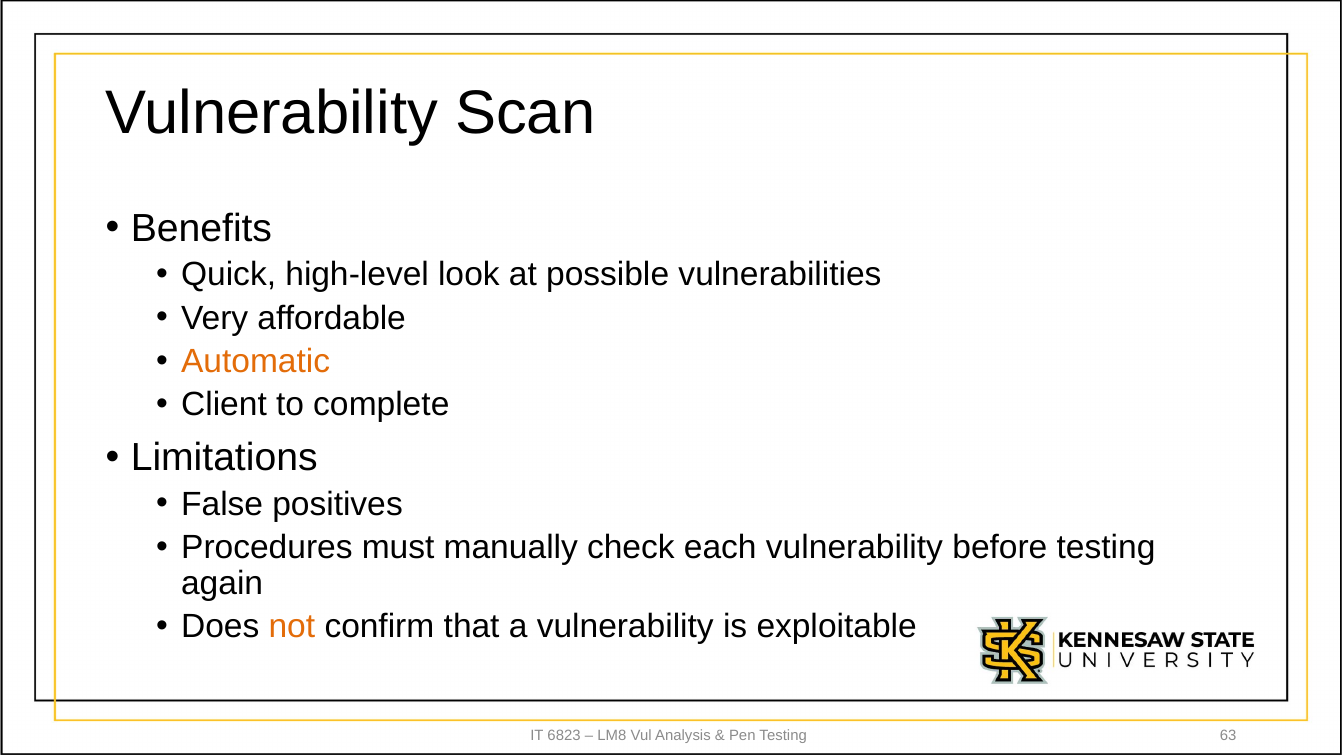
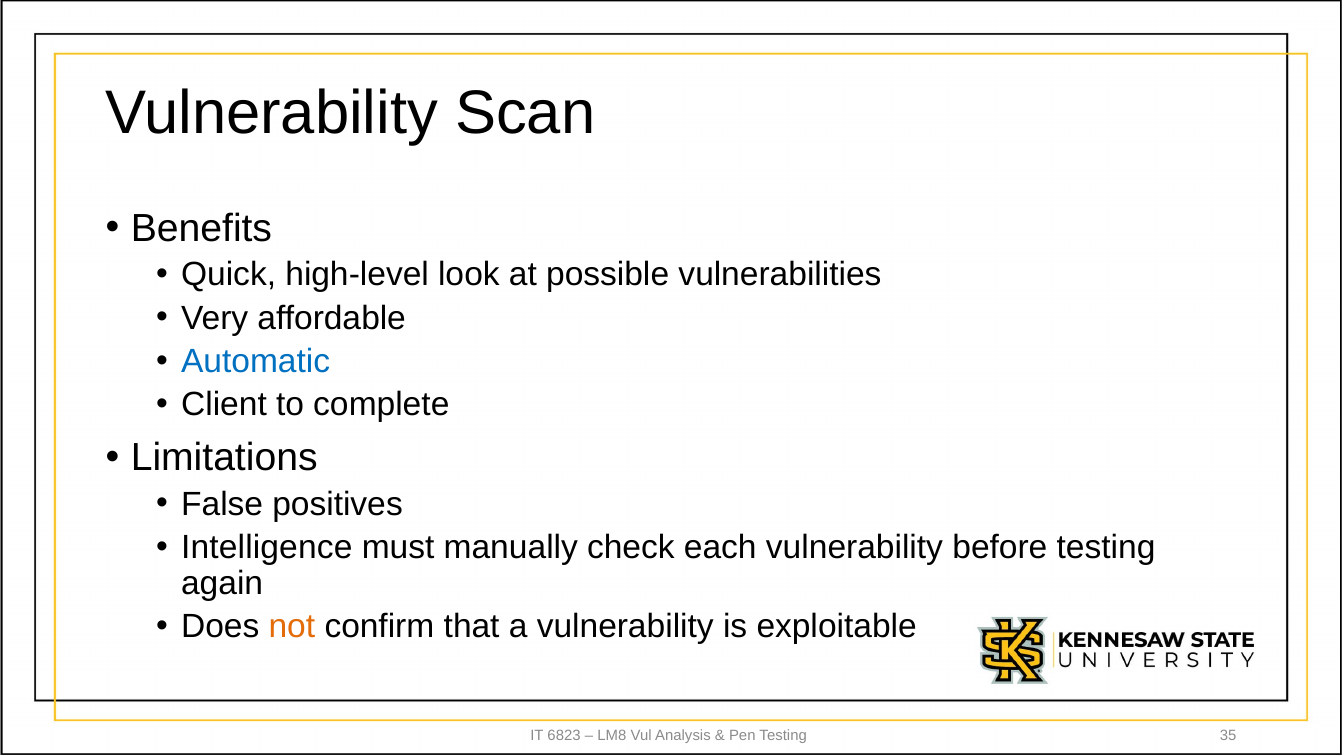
Automatic colour: orange -> blue
Procedures: Procedures -> Intelligence
63: 63 -> 35
